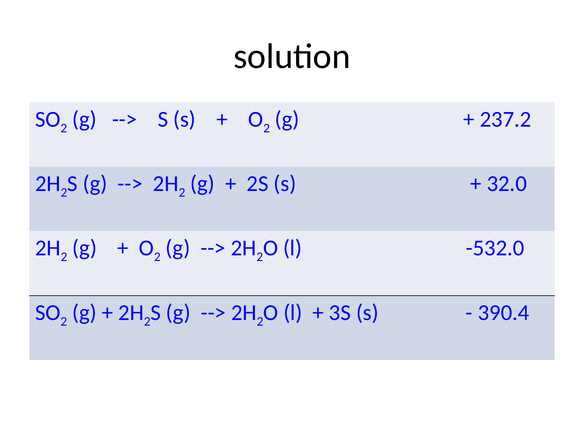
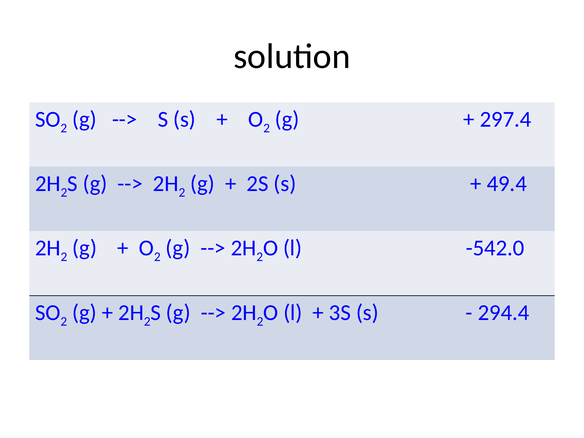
237.2: 237.2 -> 297.4
32.0: 32.0 -> 49.4
-532.0: -532.0 -> -542.0
390.4: 390.4 -> 294.4
